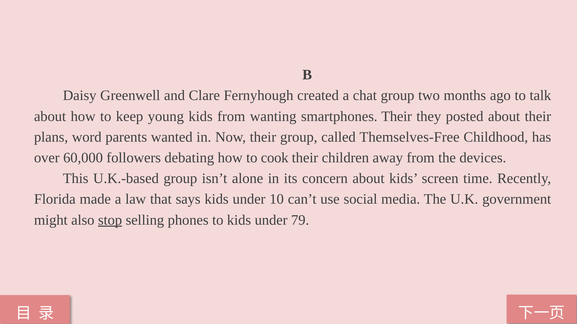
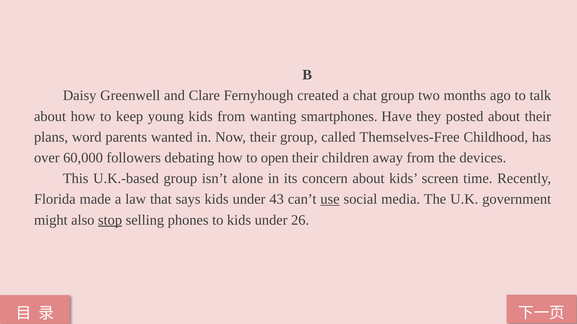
smartphones Their: Their -> Have
cook: cook -> open
10: 10 -> 43
use underline: none -> present
79: 79 -> 26
